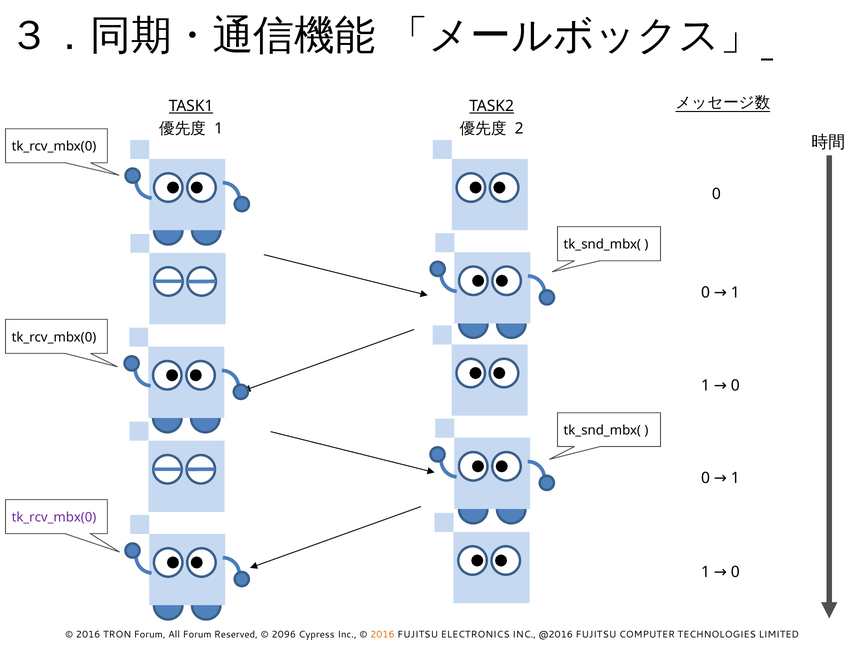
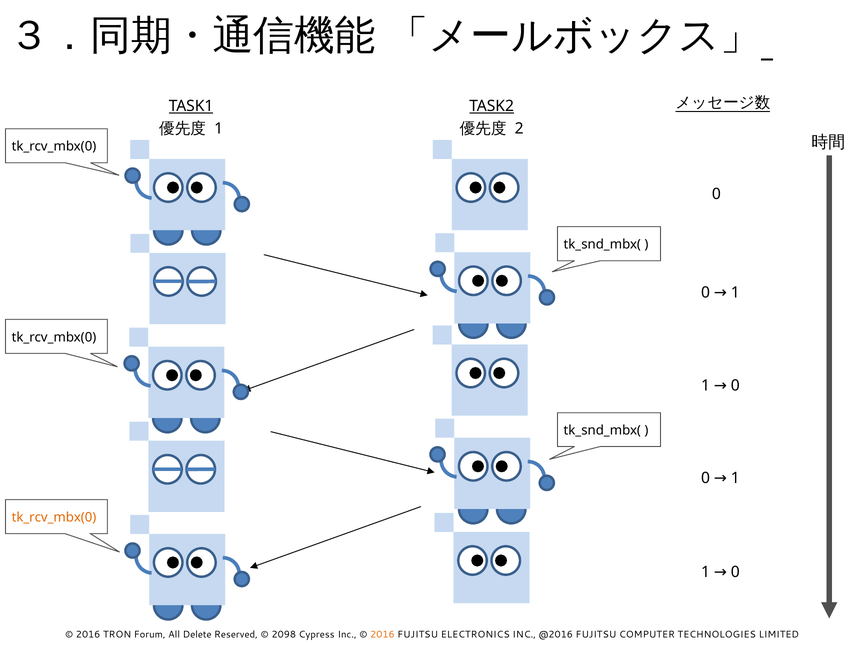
tk_rcv_mbx(0 at (54, 517) colour: purple -> orange
All Forum: Forum -> Delete
2096: 2096 -> 2098
